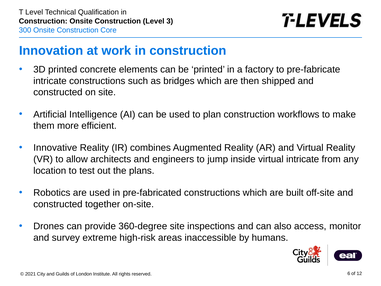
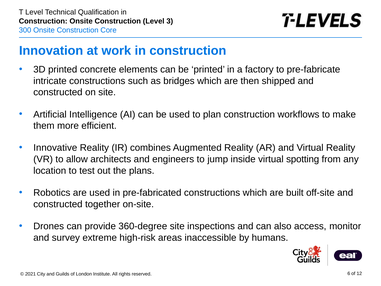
virtual intricate: intricate -> spotting
